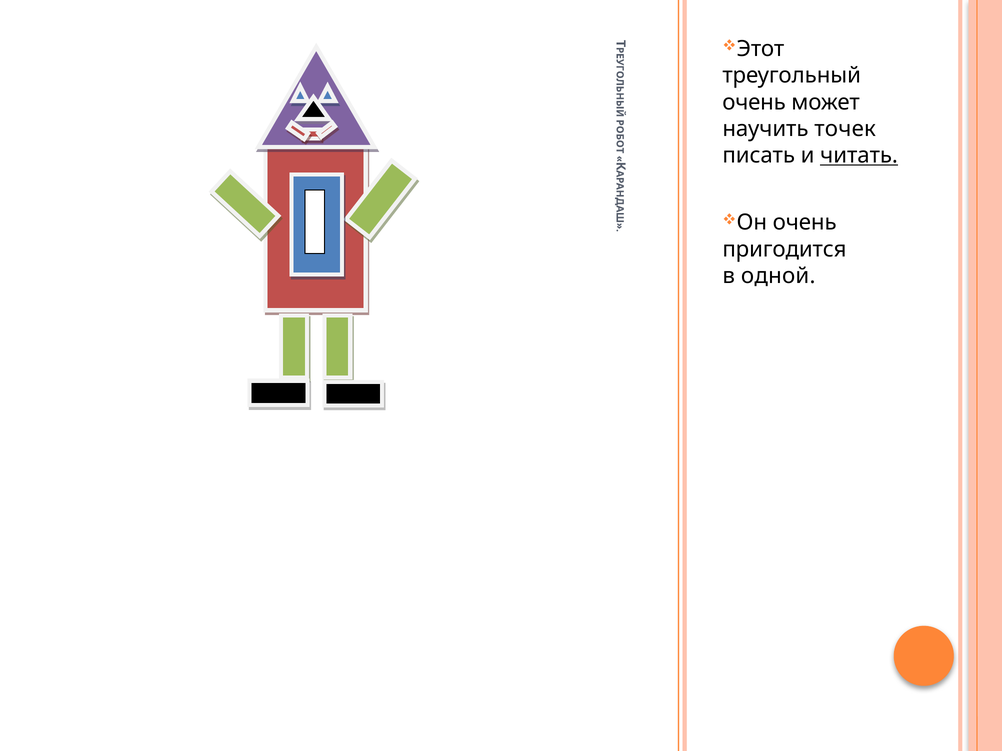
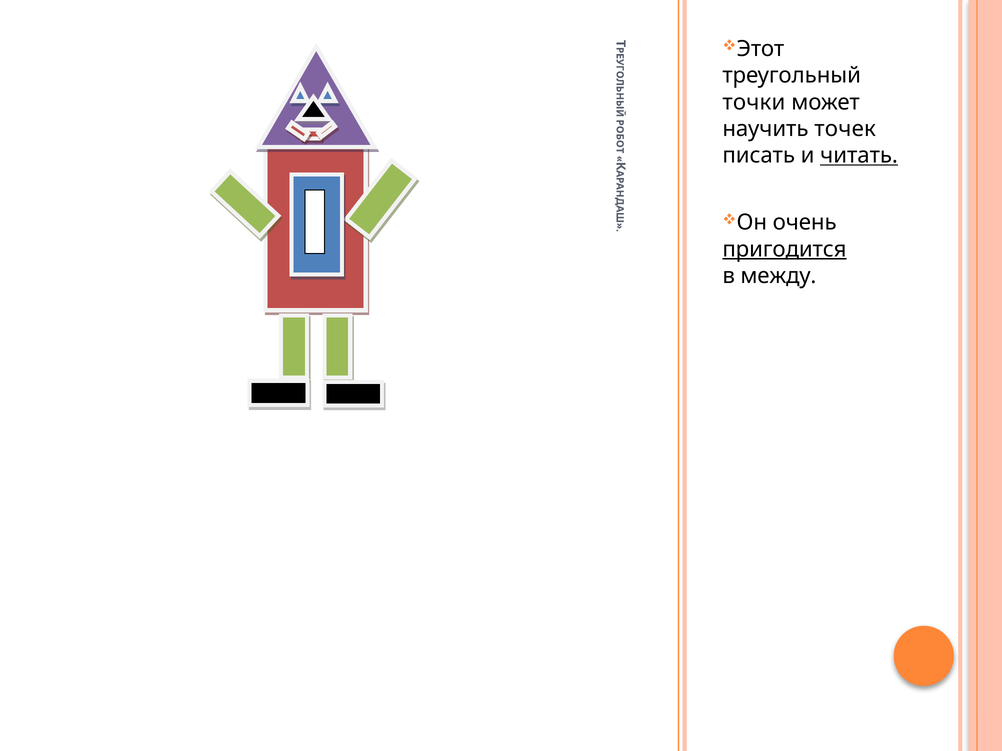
очень at (754, 102): очень -> точки
пригодится underline: none -> present
одной: одной -> между
